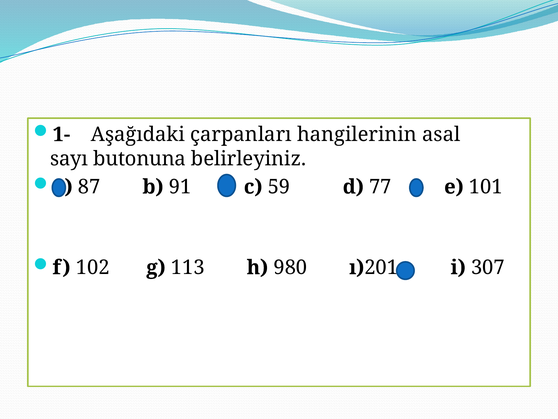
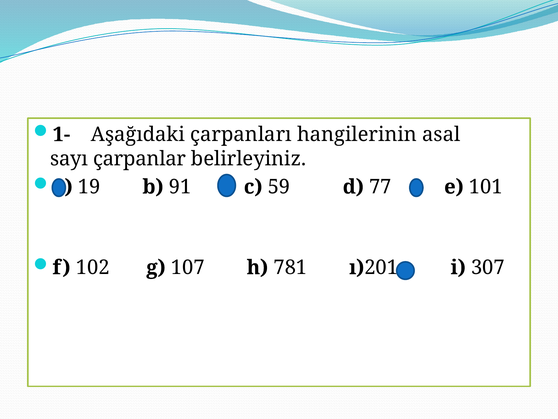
butonuna: butonuna -> çarpanlar
87: 87 -> 19
113: 113 -> 107
980: 980 -> 781
